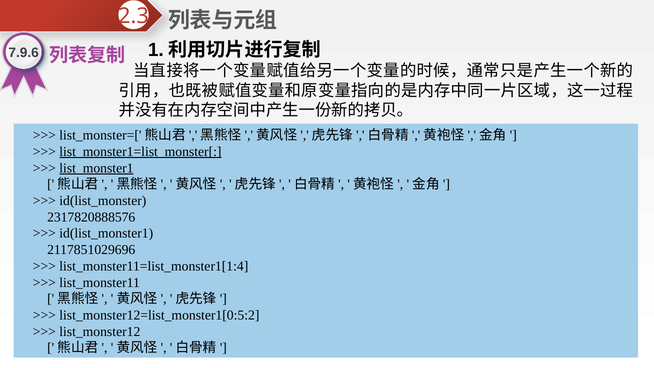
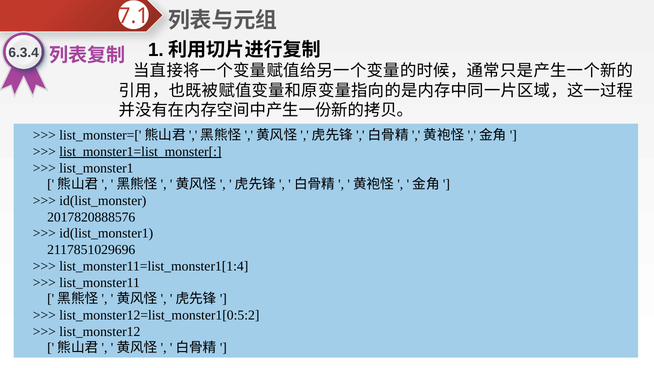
2.3: 2.3 -> 7.1
7.9.6: 7.9.6 -> 6.3.4
list_monster1 underline: present -> none
2317820888576: 2317820888576 -> 2017820888576
